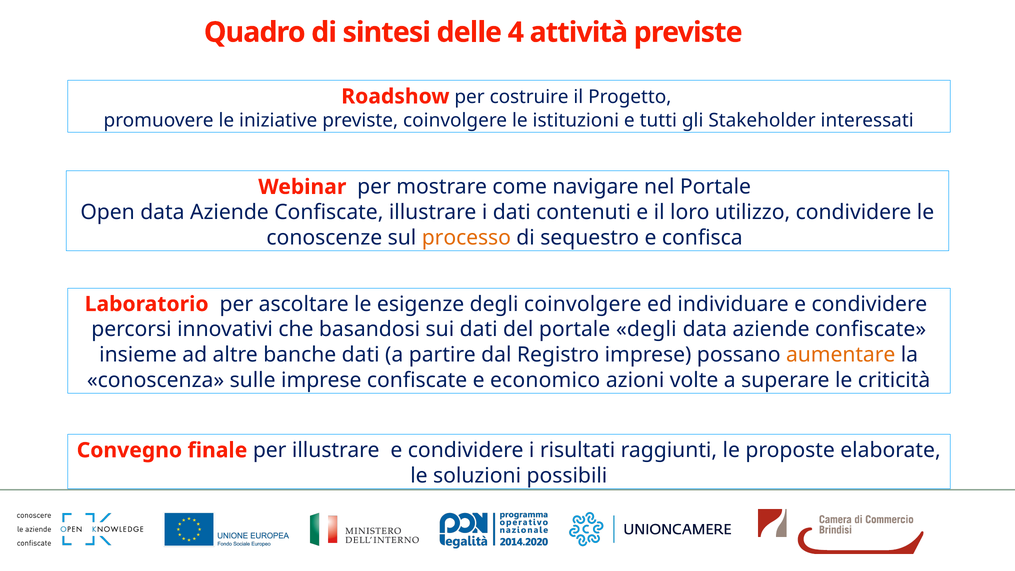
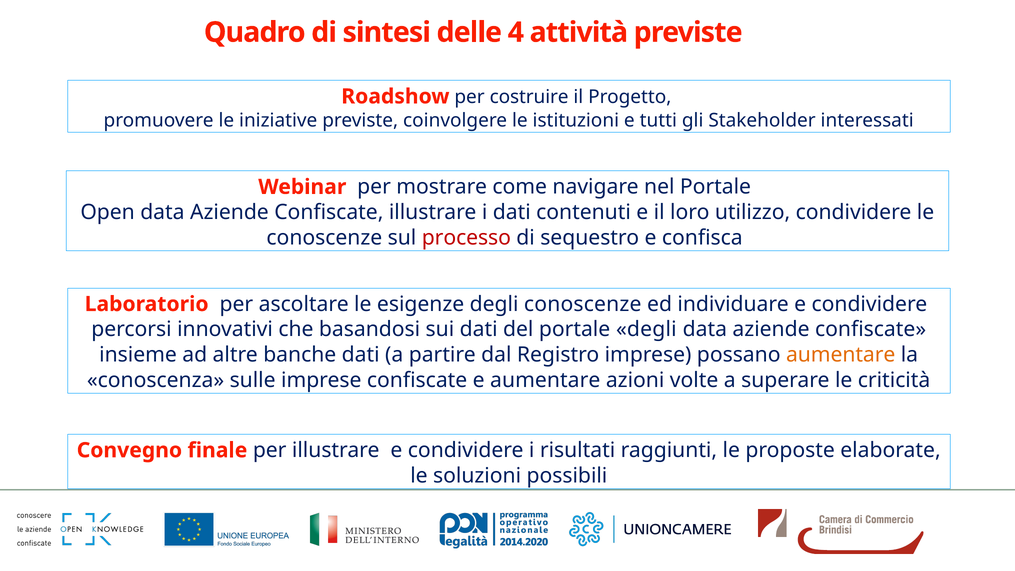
processo colour: orange -> red
degli coinvolgere: coinvolgere -> conoscenze
e economico: economico -> aumentare
